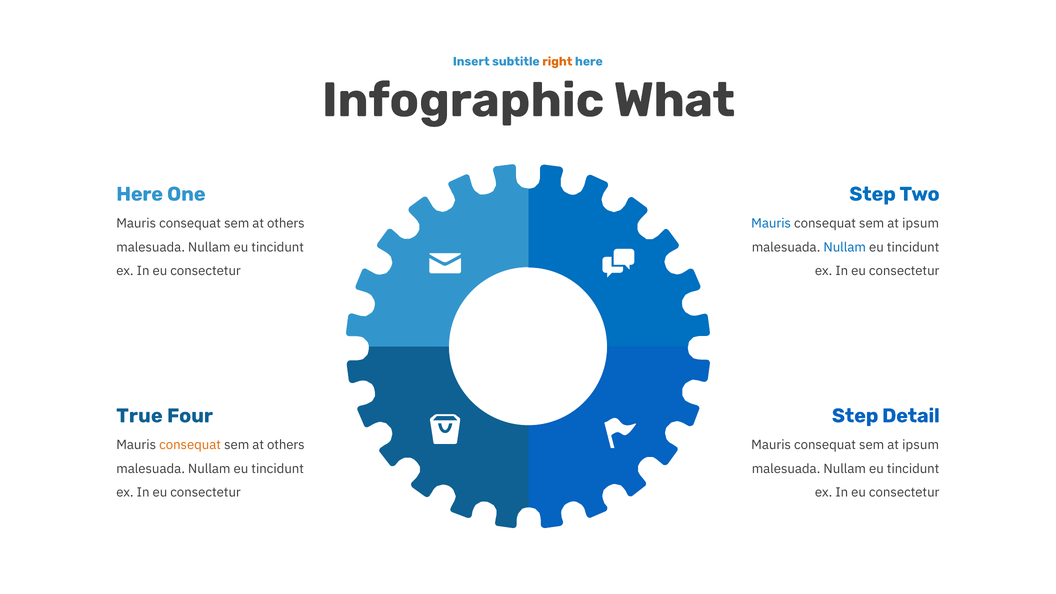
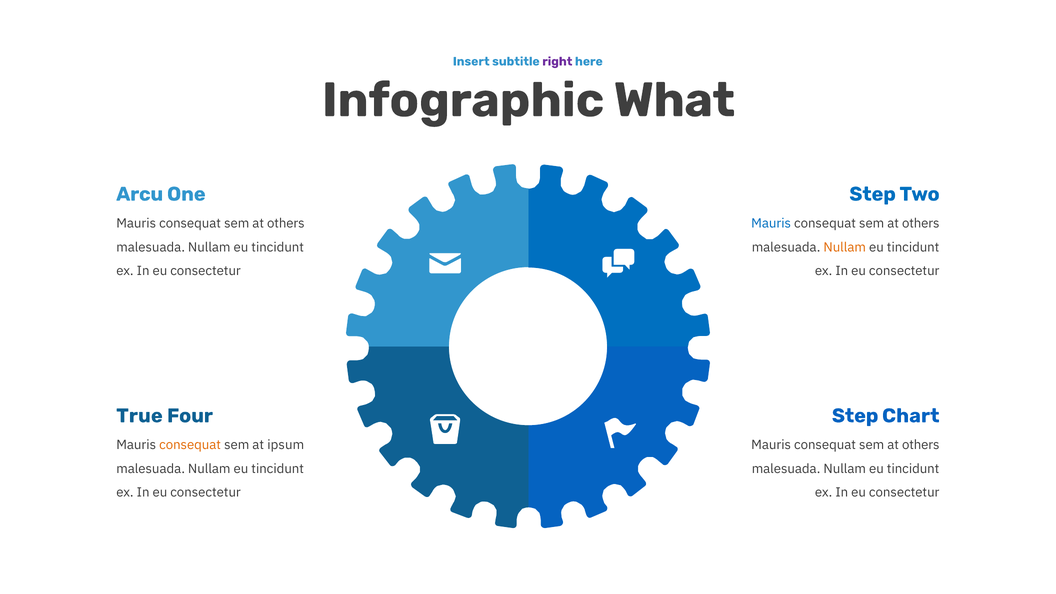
right colour: orange -> purple
Here at (140, 194): Here -> Arcu
ipsum at (921, 223): ipsum -> others
Nullam at (845, 247) colour: blue -> orange
Detail: Detail -> Chart
others at (286, 445): others -> ipsum
ipsum at (921, 445): ipsum -> others
